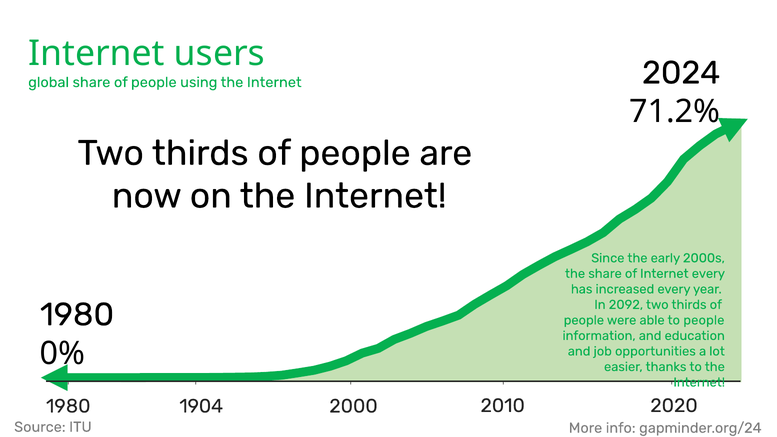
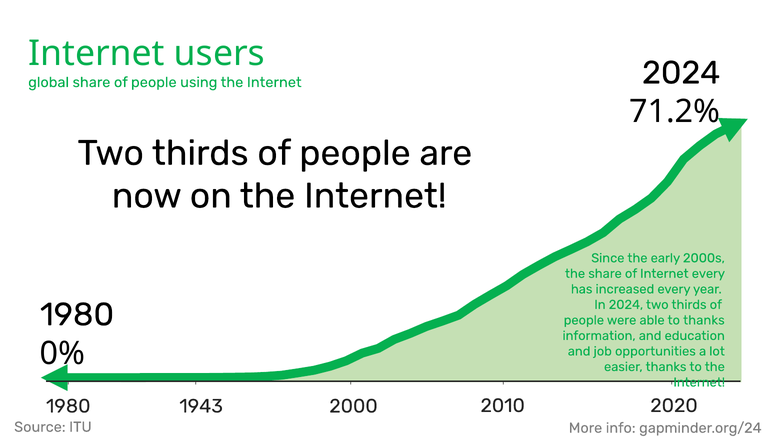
In 2092: 2092 -> 2024
to people: people -> thanks
1904: 1904 -> 1943
